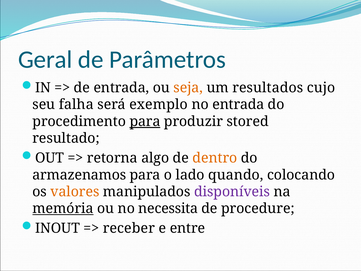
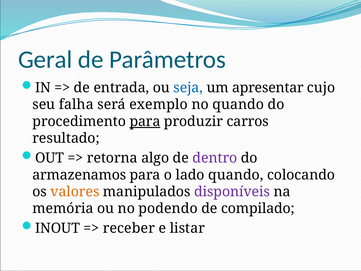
seja colour: orange -> blue
resultados: resultados -> apresentar
no entrada: entrada -> quando
stored: stored -> carros
dentro colour: orange -> purple
memória underline: present -> none
necessita: necessita -> podendo
procedure: procedure -> compilado
entre: entre -> listar
